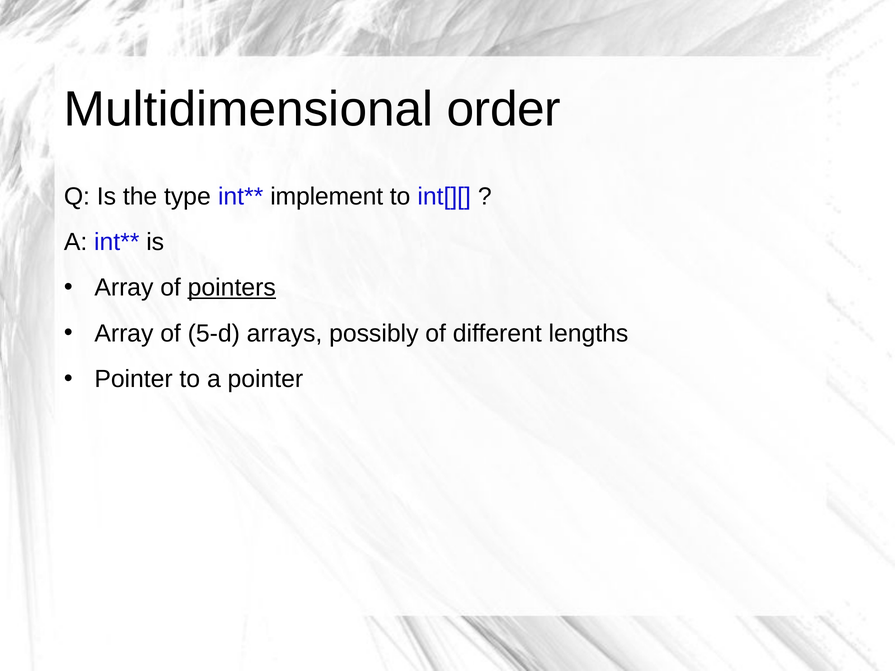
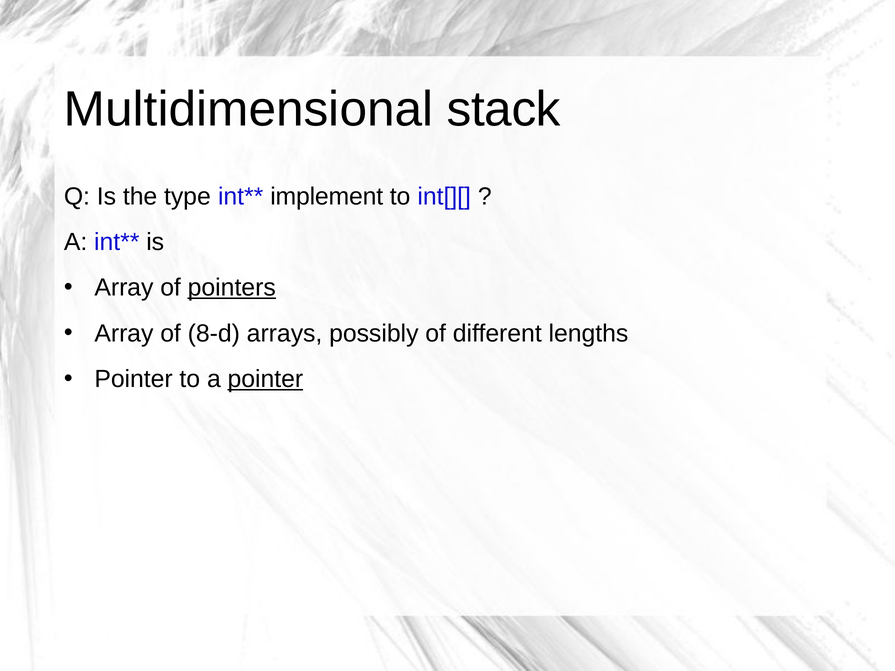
order: order -> stack
5-d: 5-d -> 8-d
pointer at (265, 379) underline: none -> present
